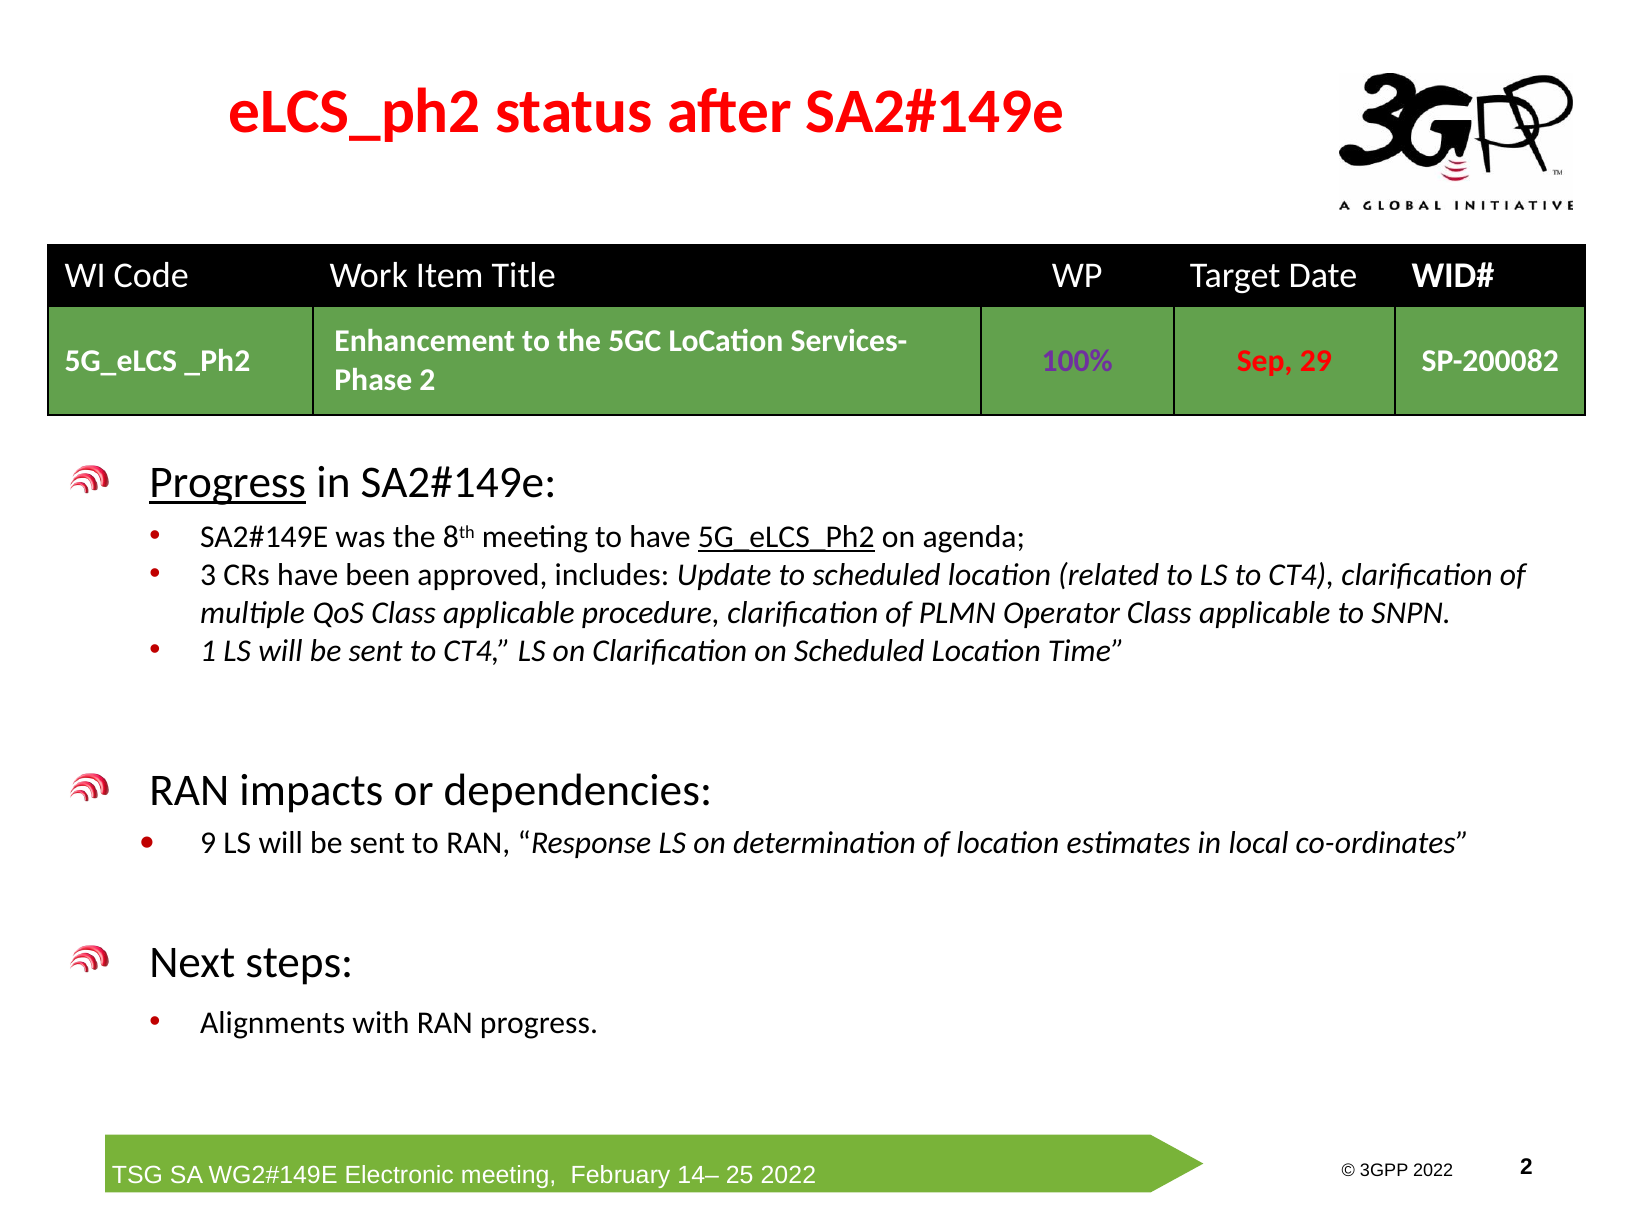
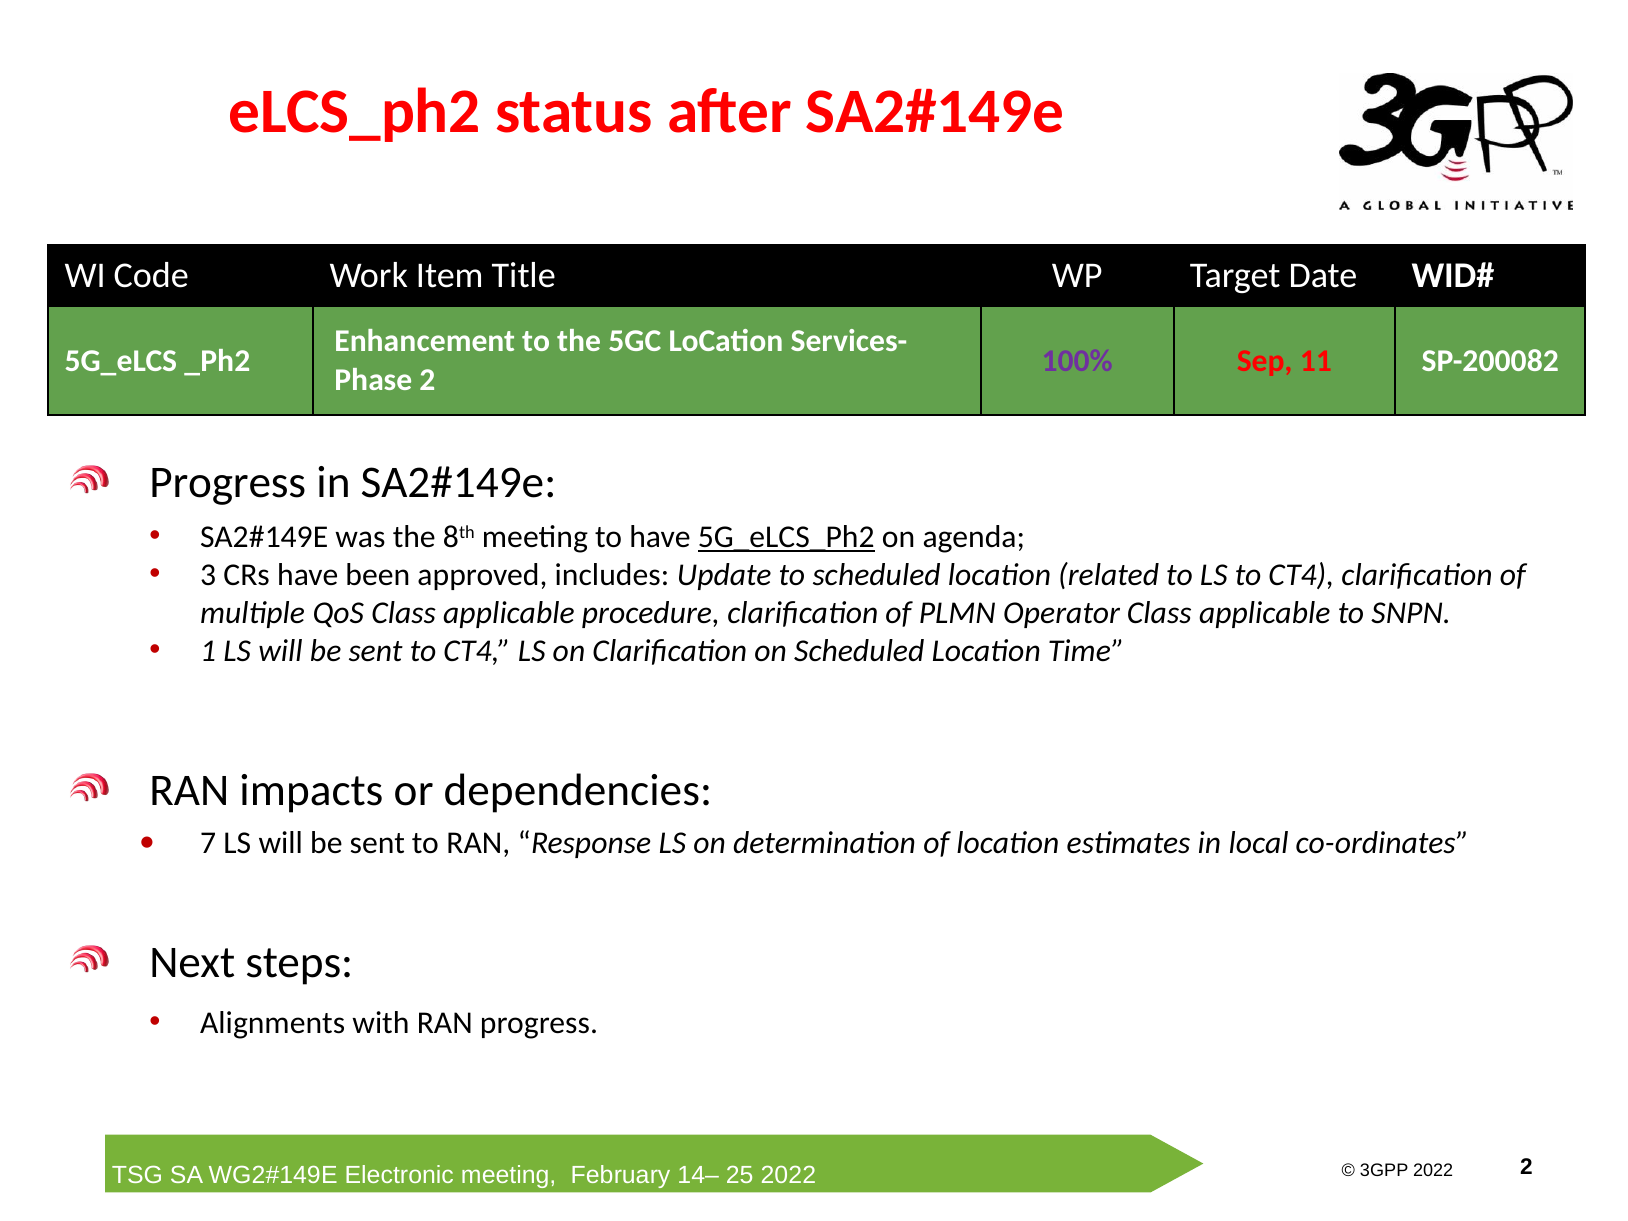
29: 29 -> 11
Progress at (228, 483) underline: present -> none
9: 9 -> 7
